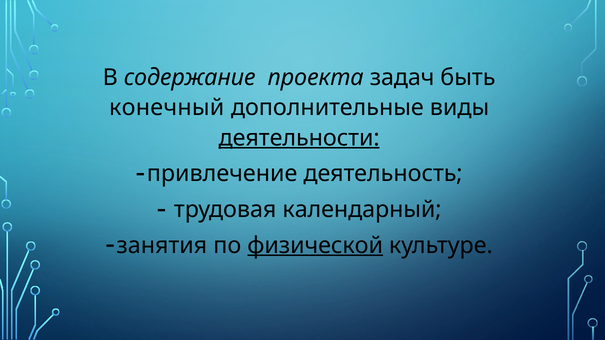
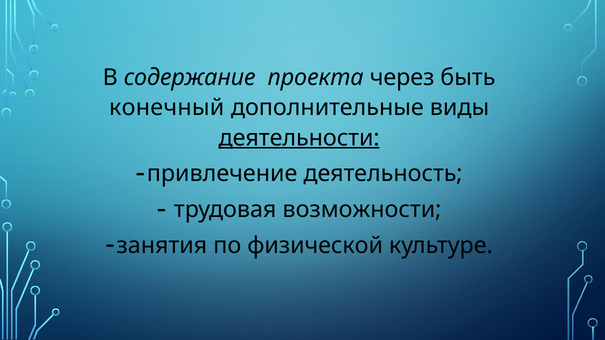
задач: задач -> через
календарный: календарный -> возможности
физической underline: present -> none
